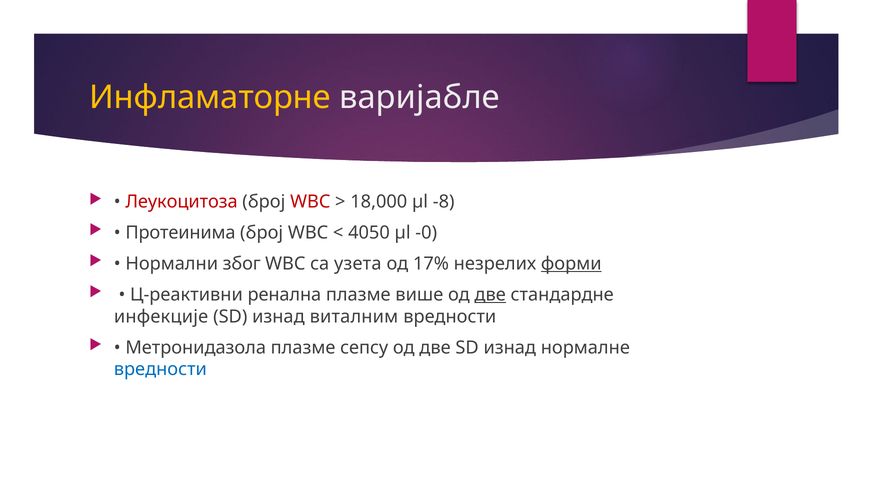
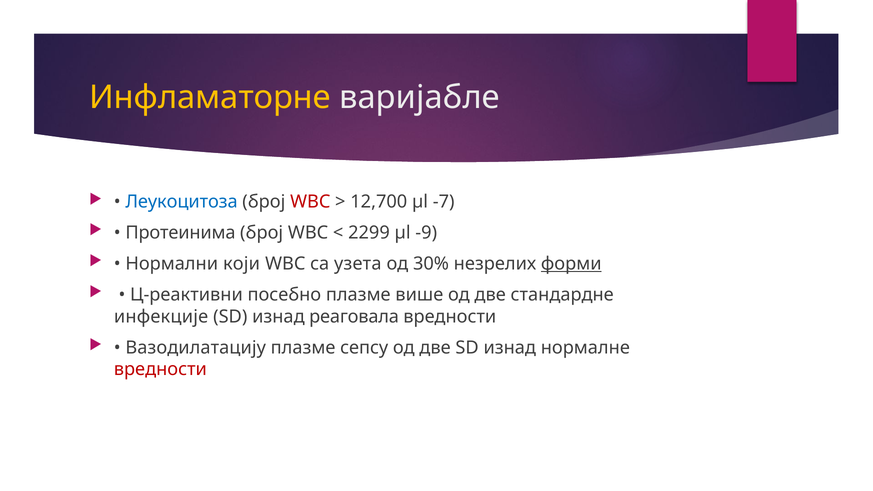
Леукоцитоза colour: red -> blue
18,000: 18,000 -> 12,700
-8: -8 -> -7
4050: 4050 -> 2299
-0: -0 -> -9
због: због -> који
17%: 17% -> 30%
ренална: ренална -> посебно
две at (490, 295) underline: present -> none
виталним: виталним -> реаговала
Метронидазола: Метронидазола -> Вазодилатацију
вредности at (160, 369) colour: blue -> red
